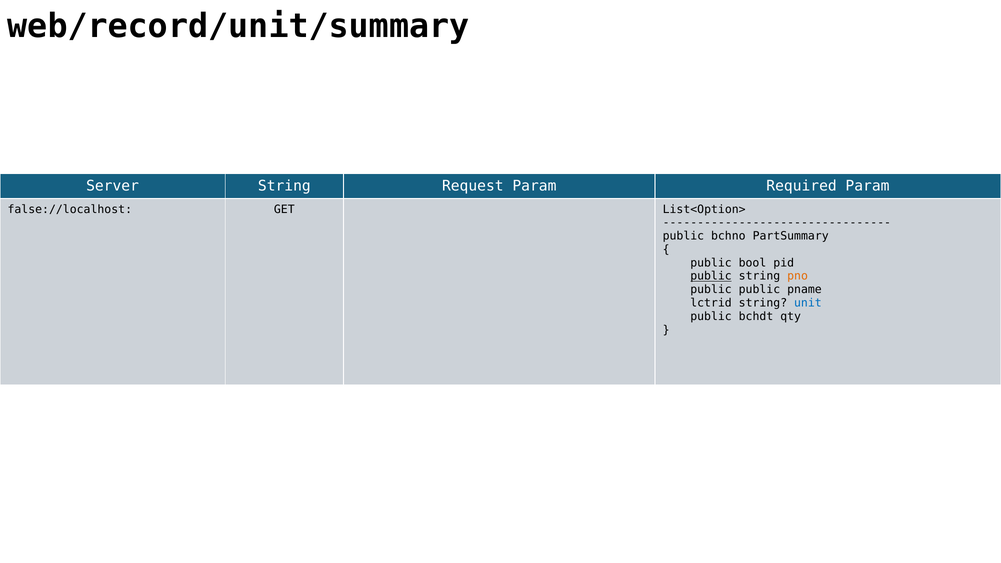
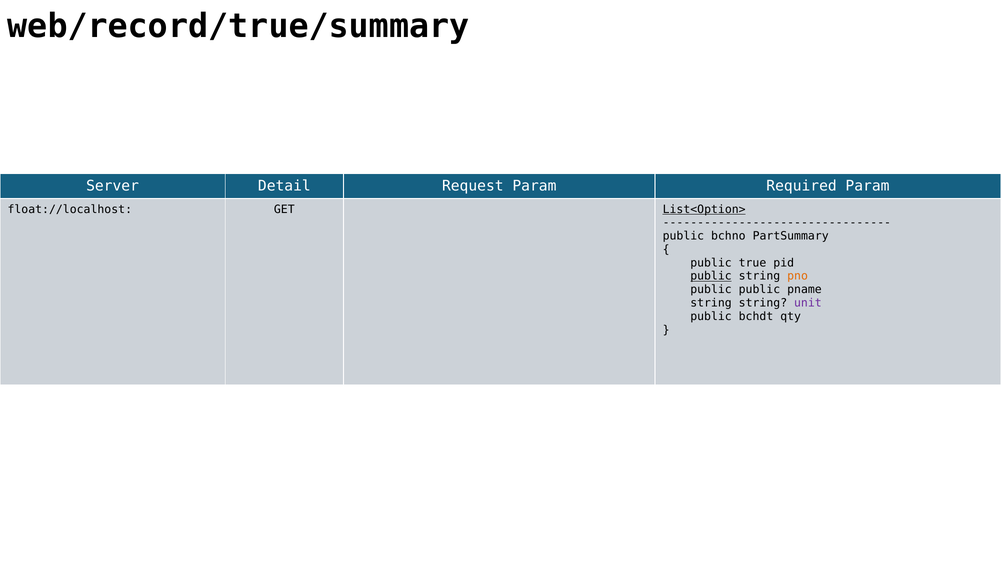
web/record/unit/summary: web/record/unit/summary -> web/record/true/summary
Server String: String -> Detail
false://localhost: false://localhost -> float://localhost
List<Option> underline: none -> present
bool: bool -> true
lctrid at (711, 303): lctrid -> string
unit colour: blue -> purple
